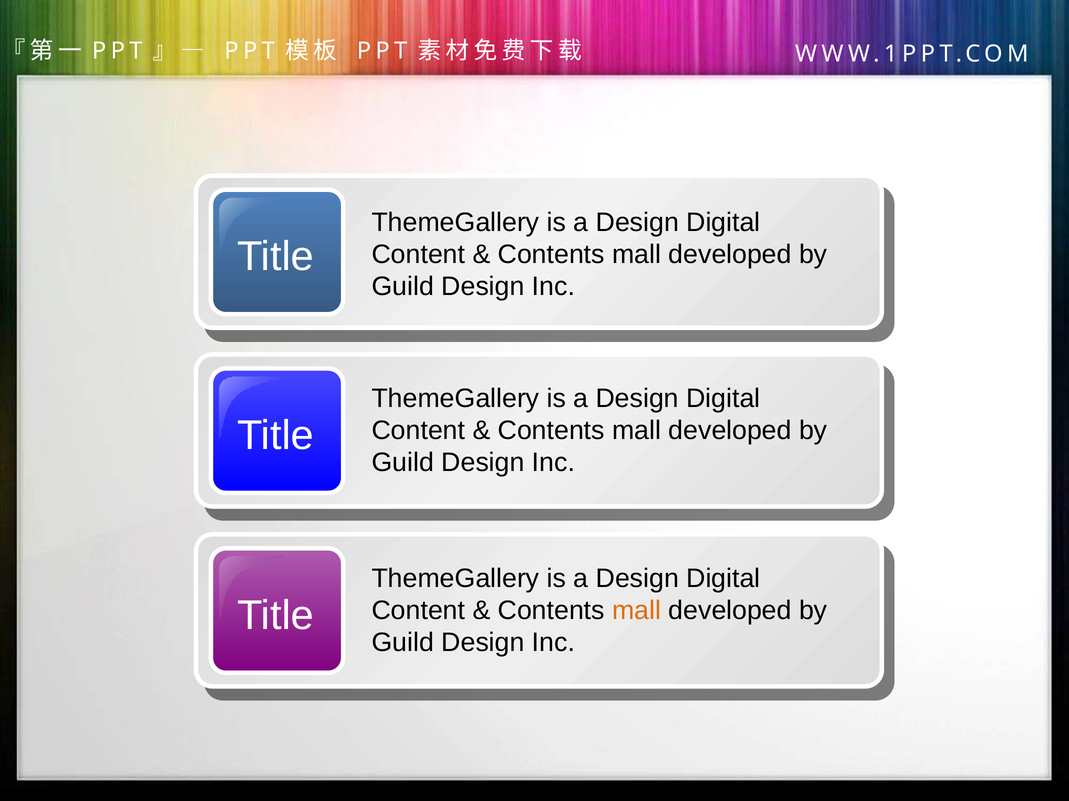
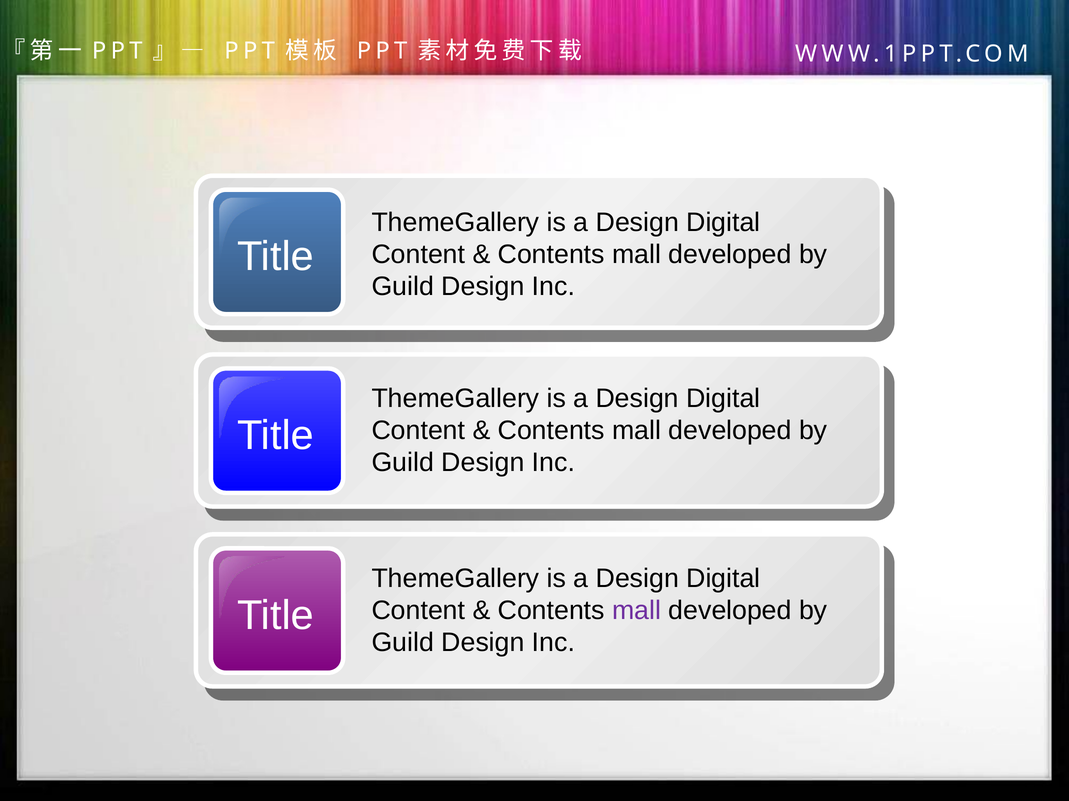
mall at (637, 611) colour: orange -> purple
